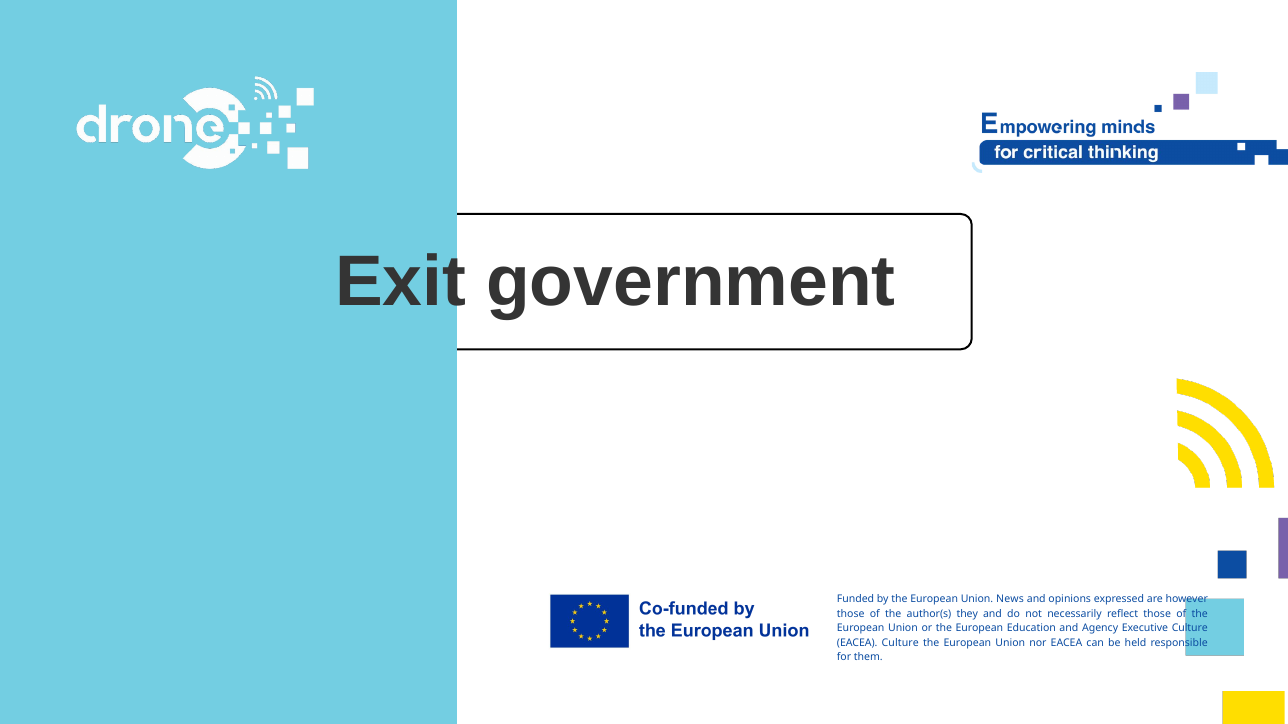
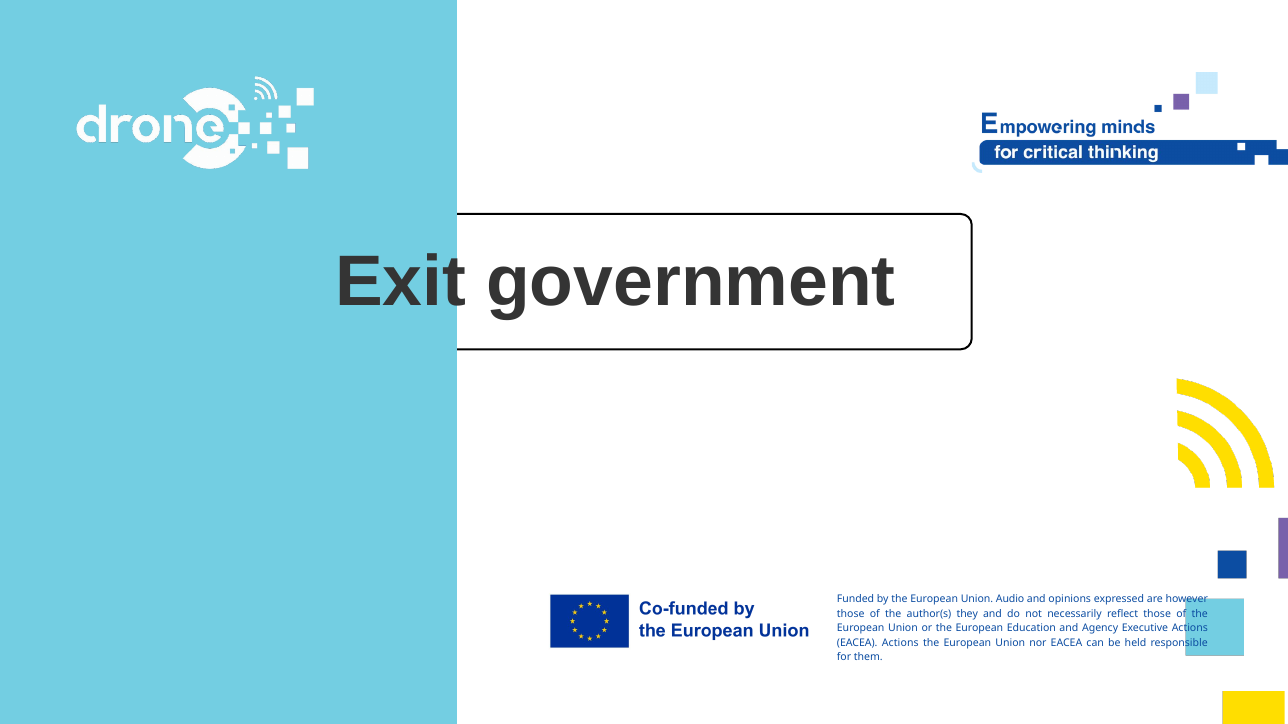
News: News -> Audio
Executive Culture: Culture -> Actions
EACEA Culture: Culture -> Actions
